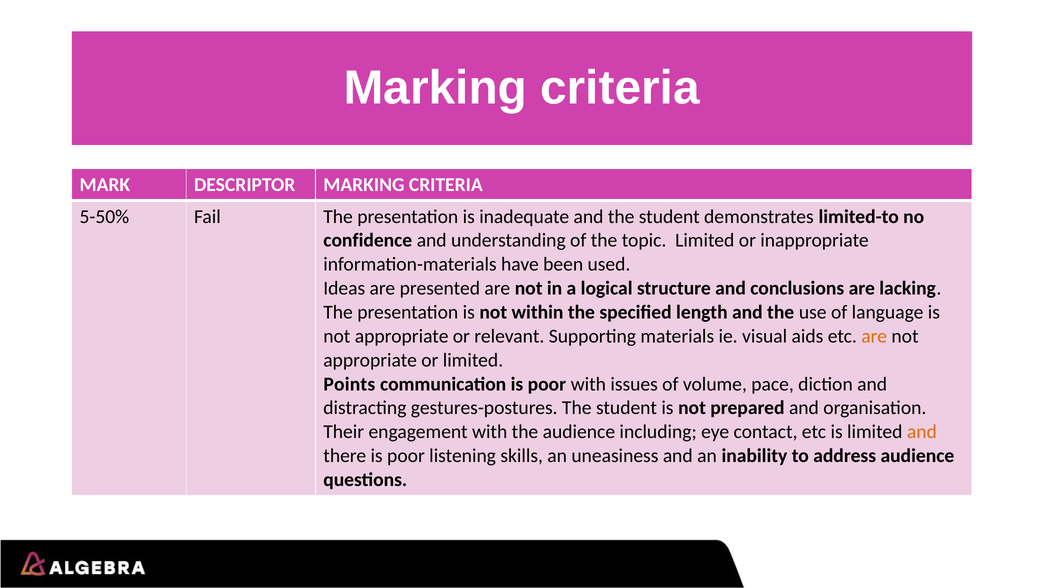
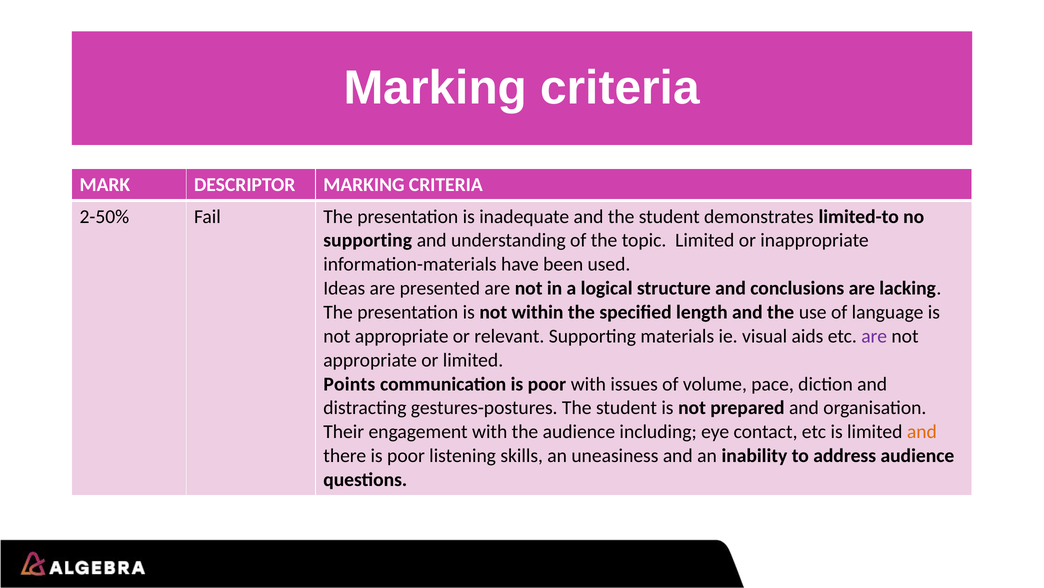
5-50%: 5-50% -> 2-50%
confidence at (368, 240): confidence -> supporting
are at (874, 336) colour: orange -> purple
